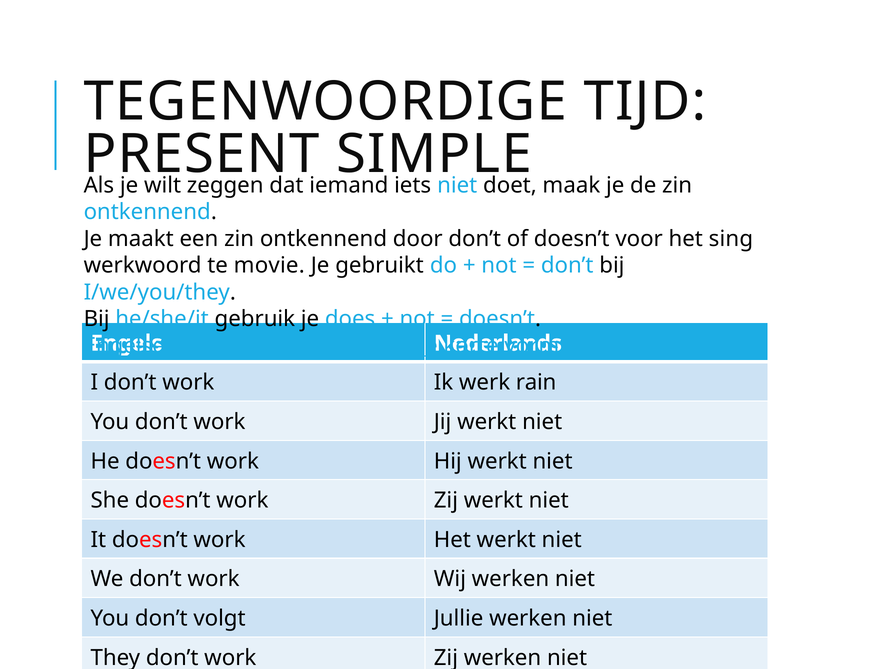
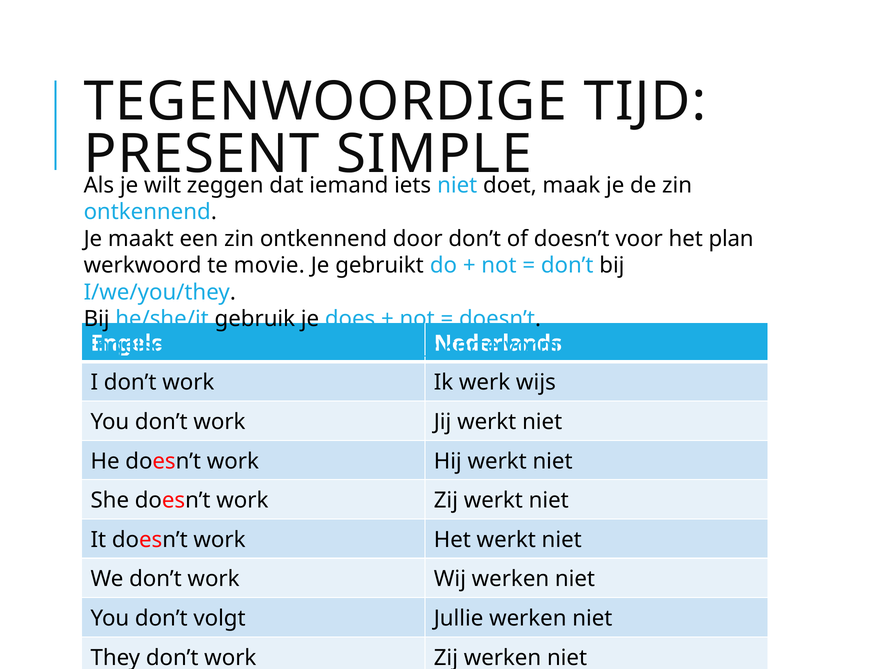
sing: sing -> plan
rain: rain -> wijs
